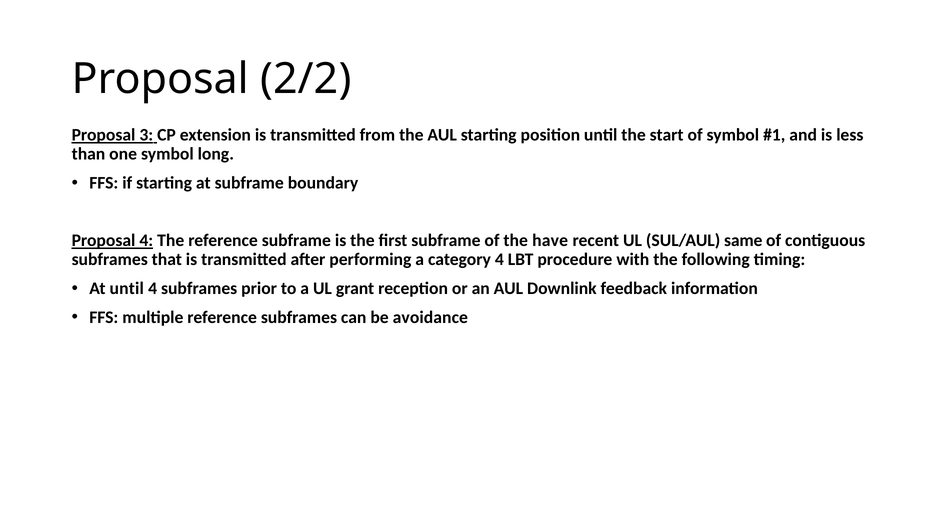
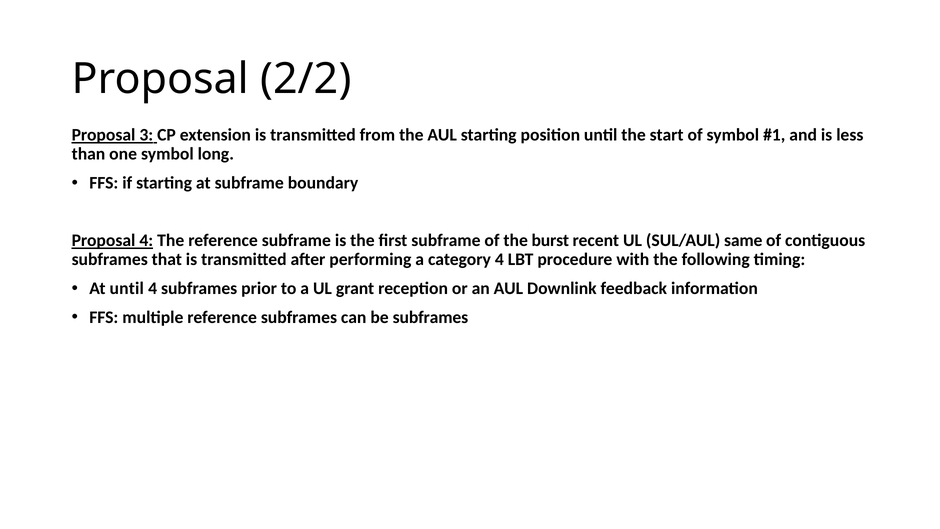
have: have -> burst
be avoidance: avoidance -> subframes
